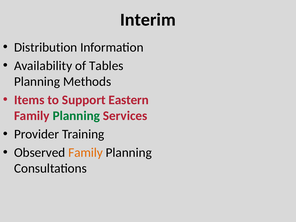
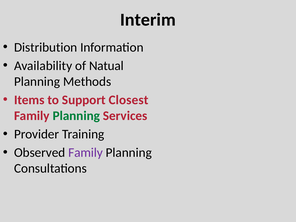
Tables: Tables -> Natual
Eastern: Eastern -> Closest
Family at (86, 153) colour: orange -> purple
